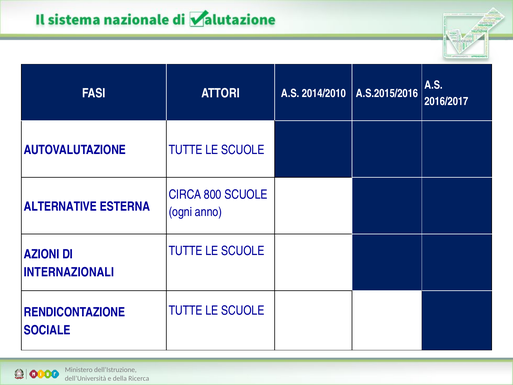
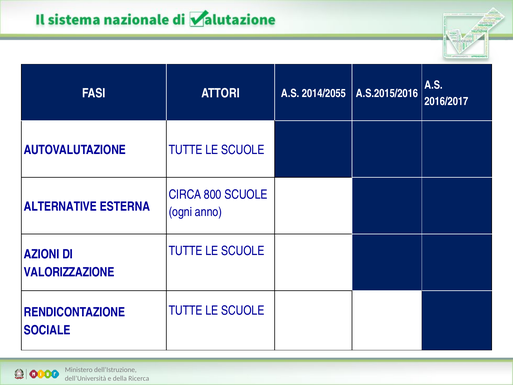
2014/2010: 2014/2010 -> 2014/2055
INTERNAZIONALI: INTERNAZIONALI -> VALORIZZAZIONE
